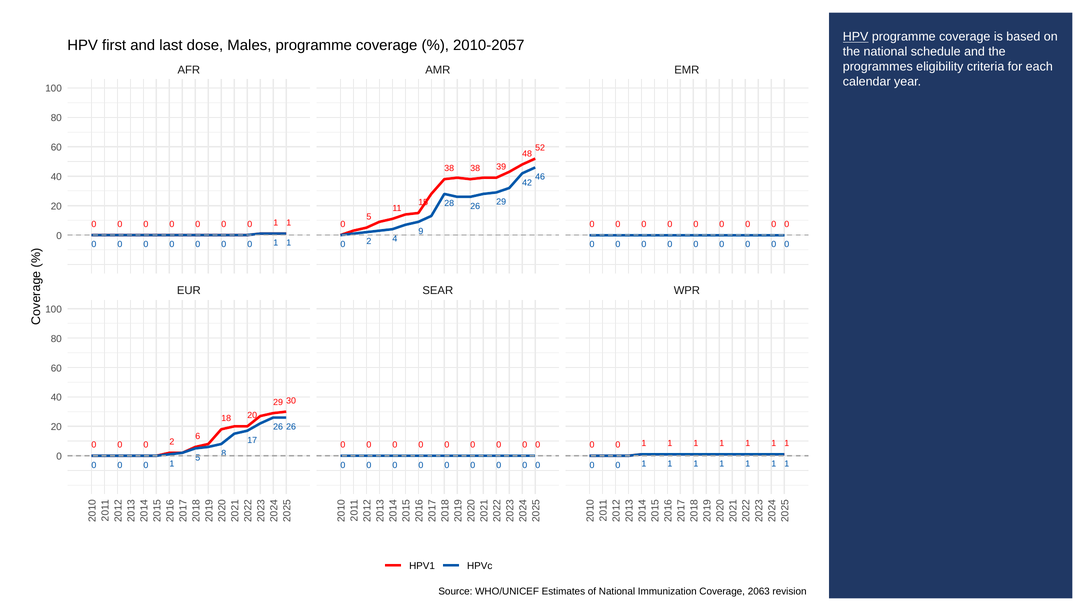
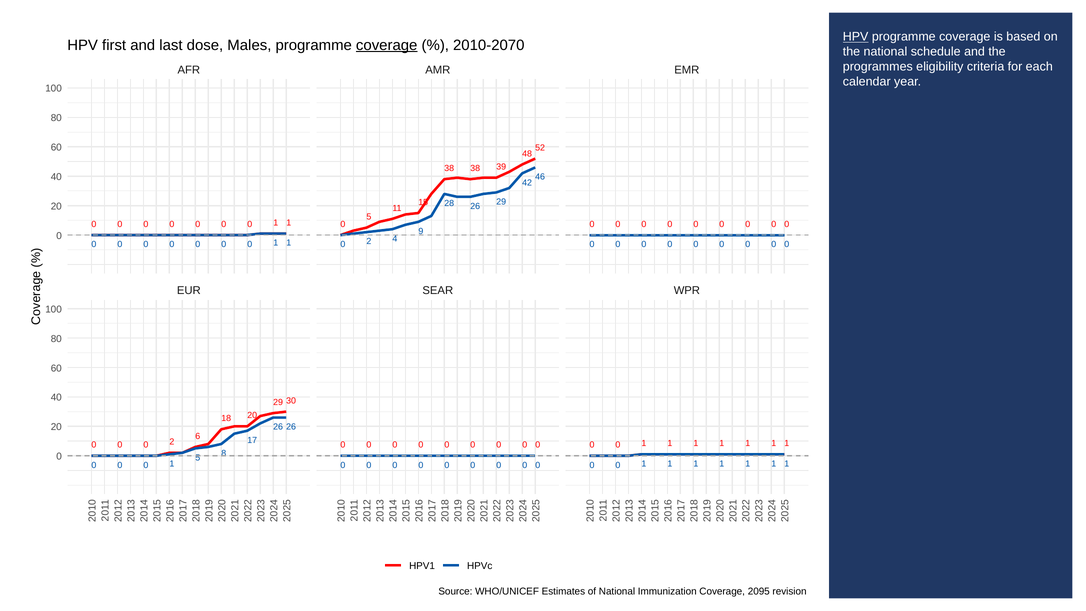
coverage at (387, 45) underline: none -> present
2010-2057: 2010-2057 -> 2010-2070
2063: 2063 -> 2095
